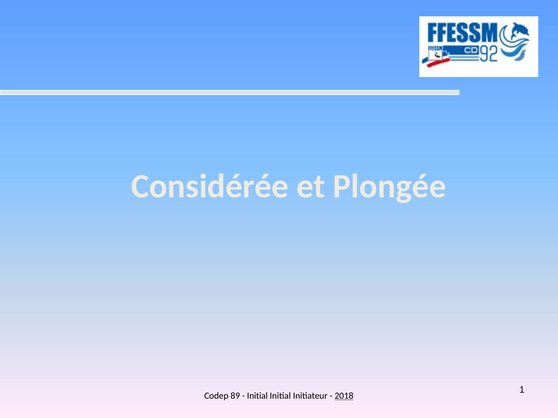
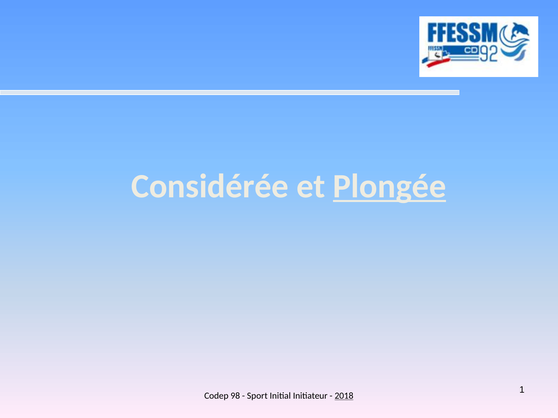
Plongée underline: none -> present
89: 89 -> 98
Initial at (257, 396): Initial -> Sport
